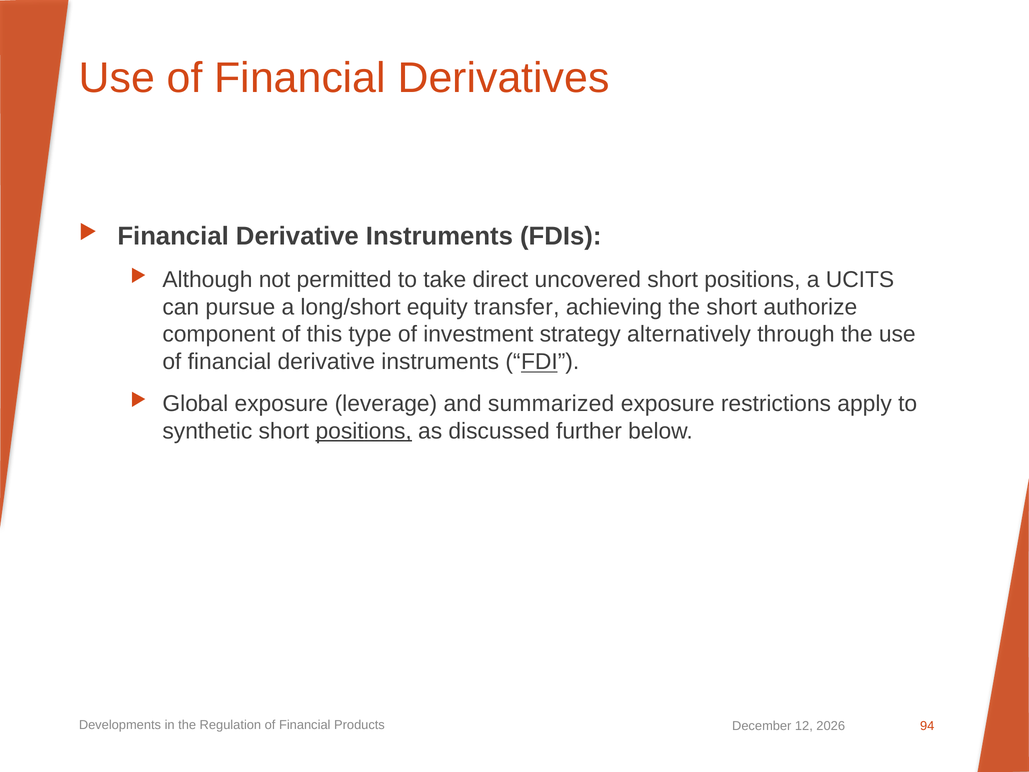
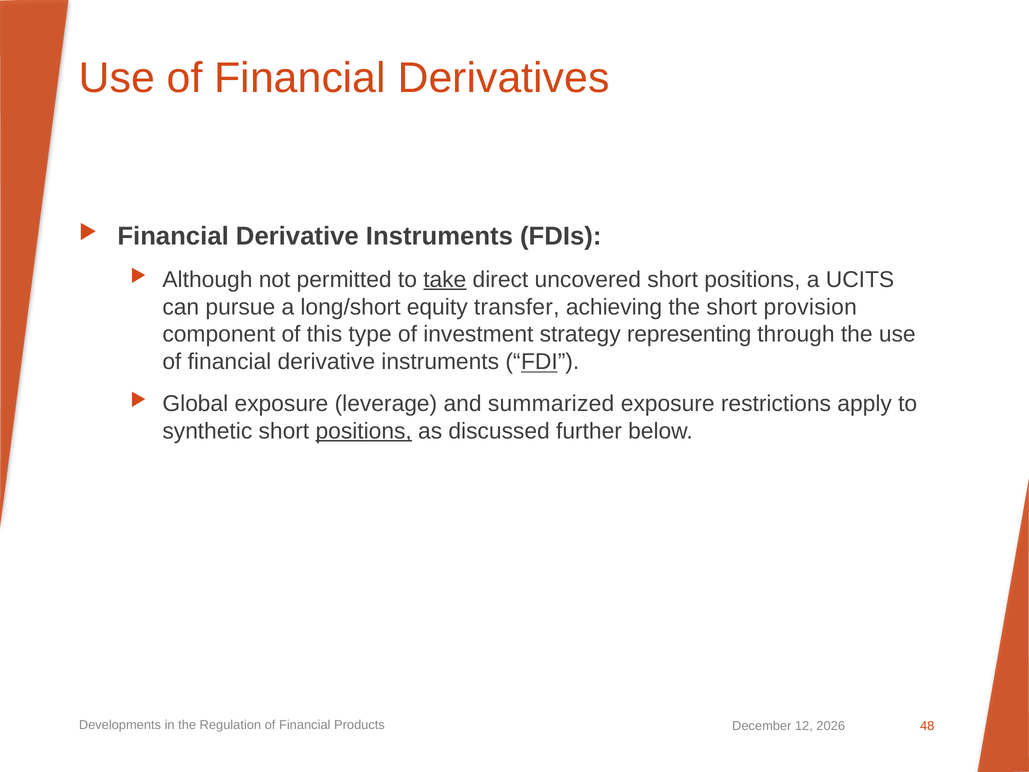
take underline: none -> present
authorize: authorize -> provision
alternatively: alternatively -> representing
94: 94 -> 48
